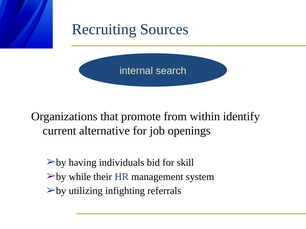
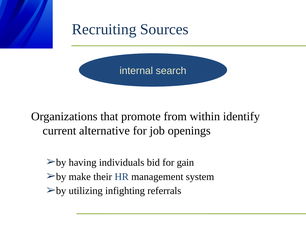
skill: skill -> gain
while: while -> make
